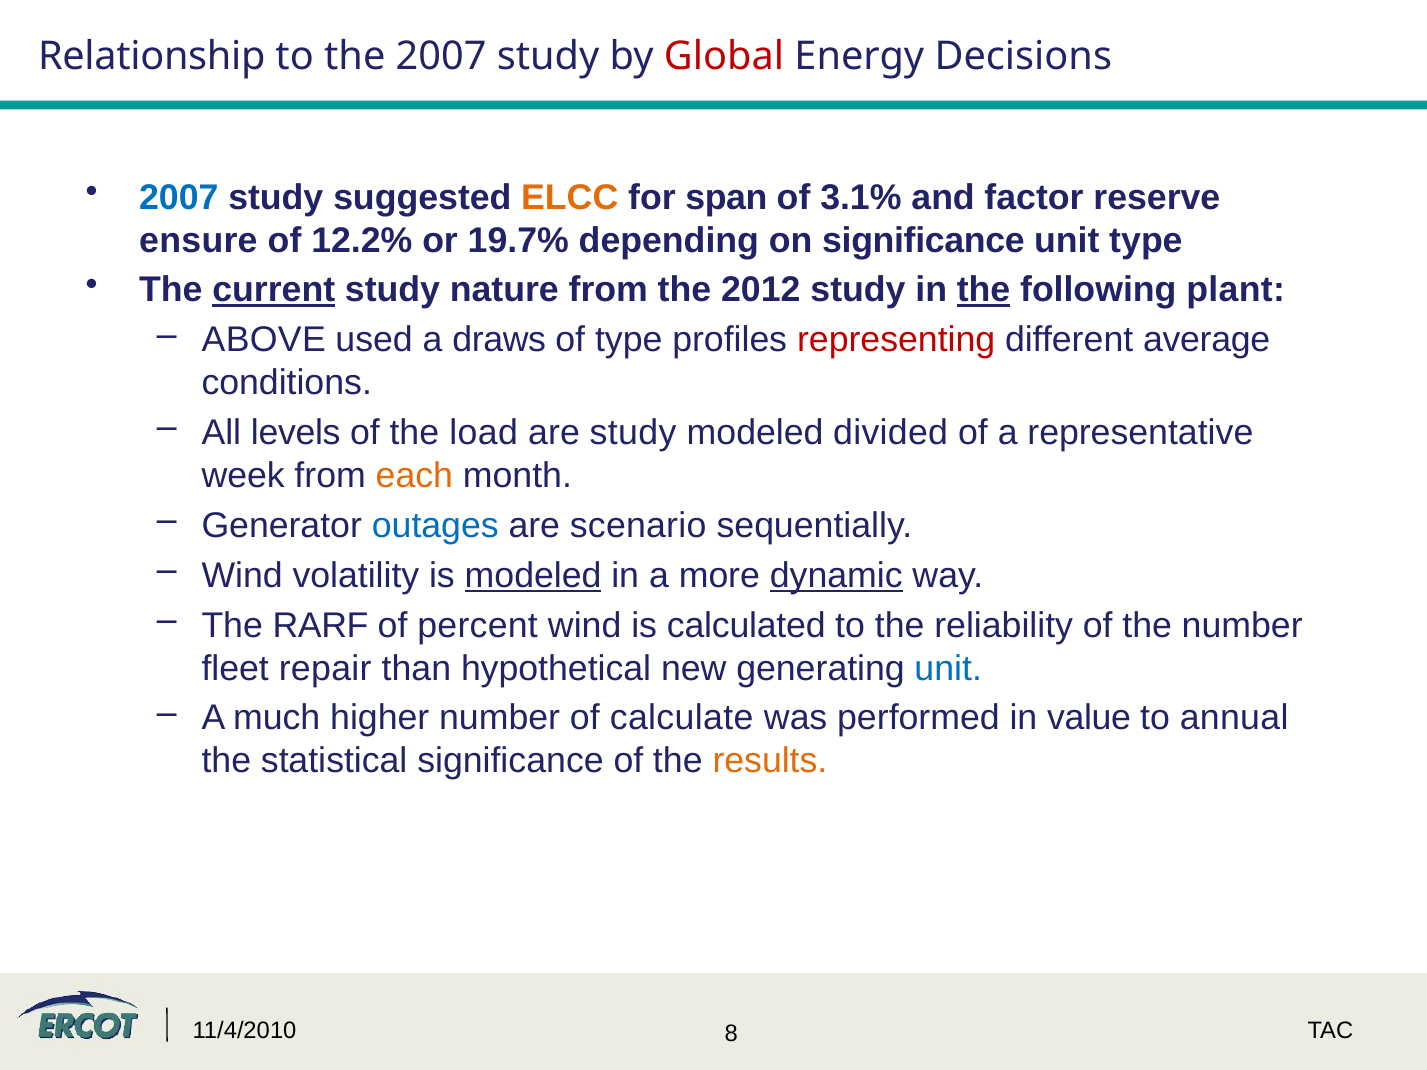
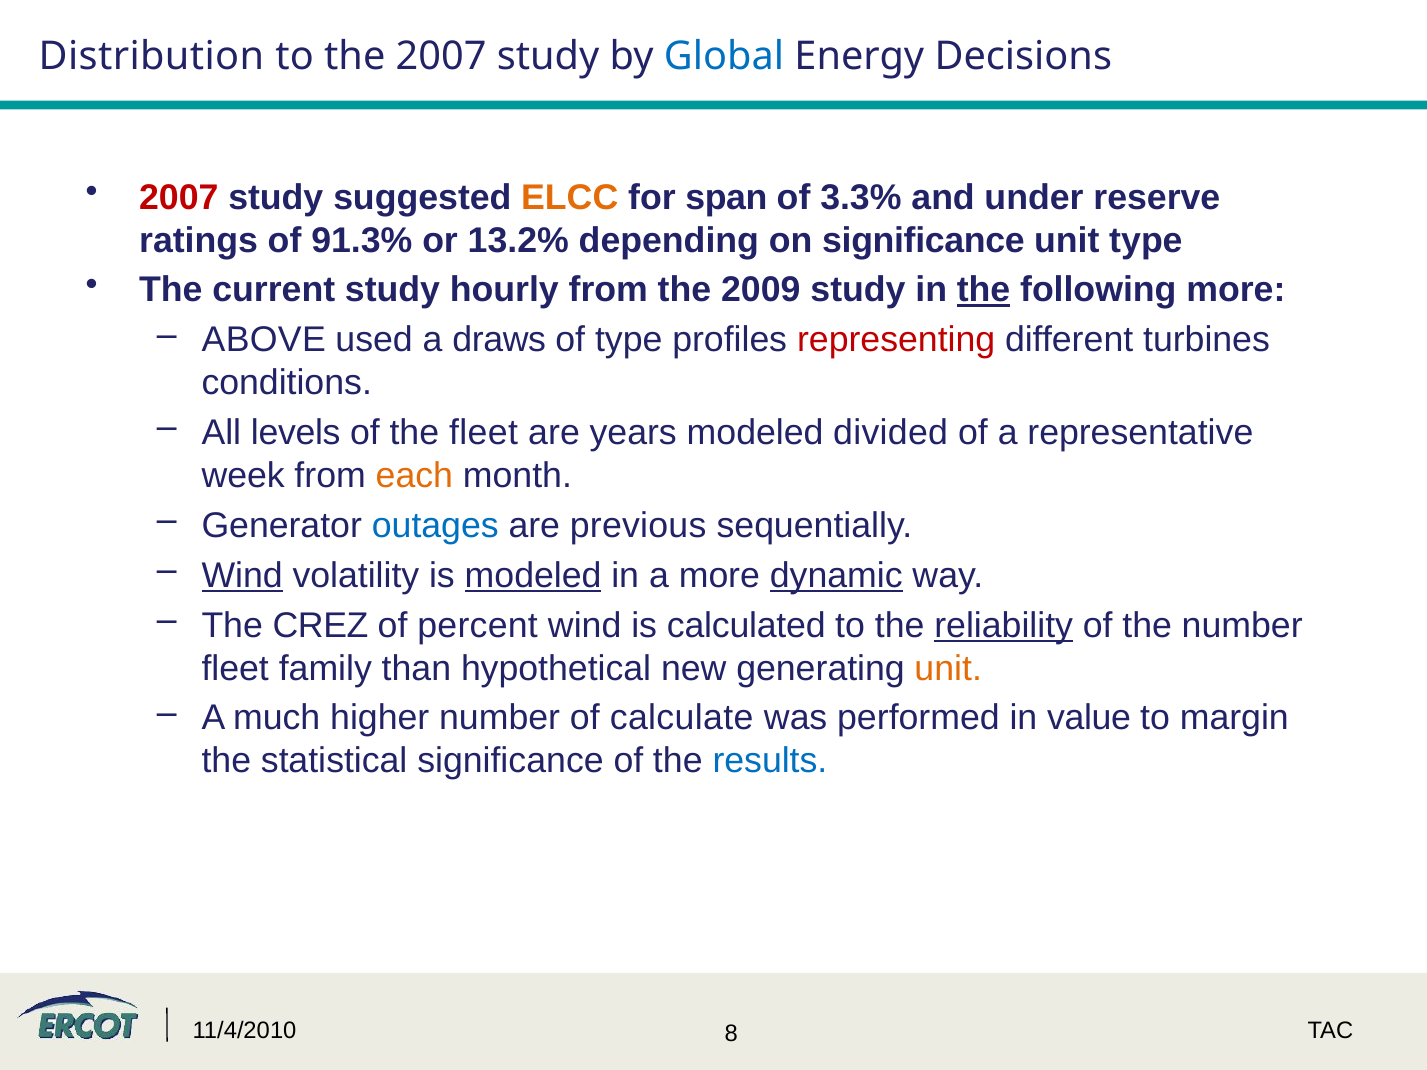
Relationship: Relationship -> Distribution
Global colour: red -> blue
2007 at (179, 198) colour: blue -> red
3.1%: 3.1% -> 3.3%
factor: factor -> under
ensure: ensure -> ratings
12.2%: 12.2% -> 91.3%
19.7%: 19.7% -> 13.2%
current underline: present -> none
nature: nature -> hourly
2012: 2012 -> 2009
following plant: plant -> more
average: average -> turbines
the load: load -> fleet
are study: study -> years
scenario: scenario -> previous
Wind at (242, 576) underline: none -> present
RARF: RARF -> CREZ
reliability underline: none -> present
repair: repair -> family
unit at (948, 668) colour: blue -> orange
annual: annual -> margin
results colour: orange -> blue
